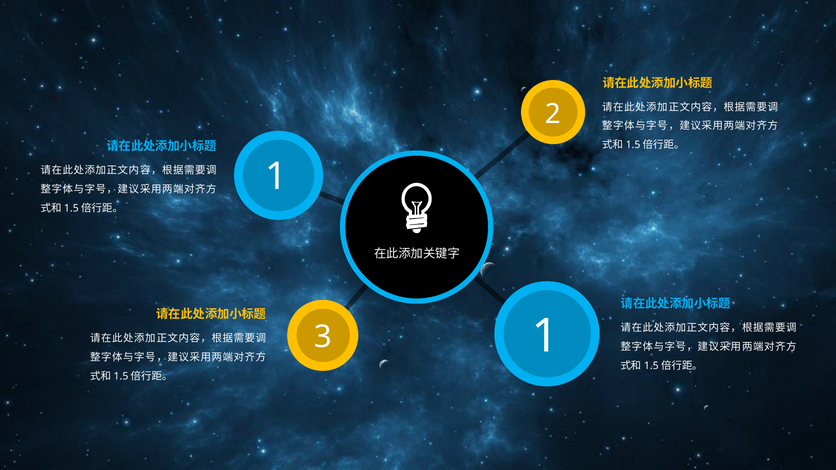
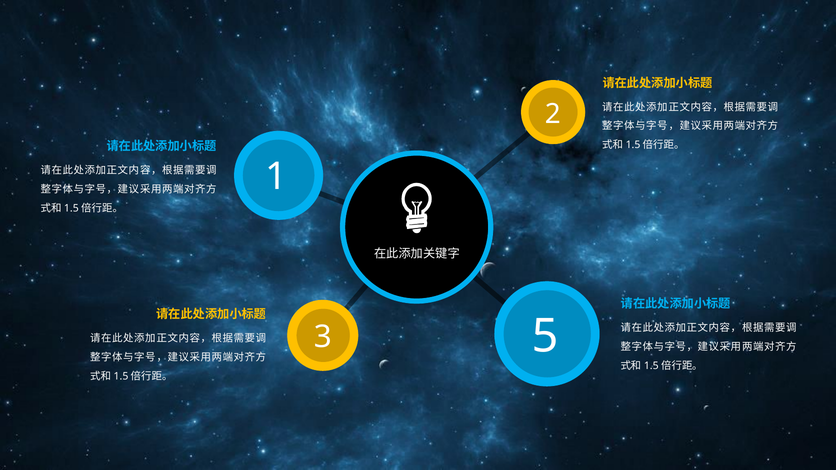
3 1: 1 -> 5
